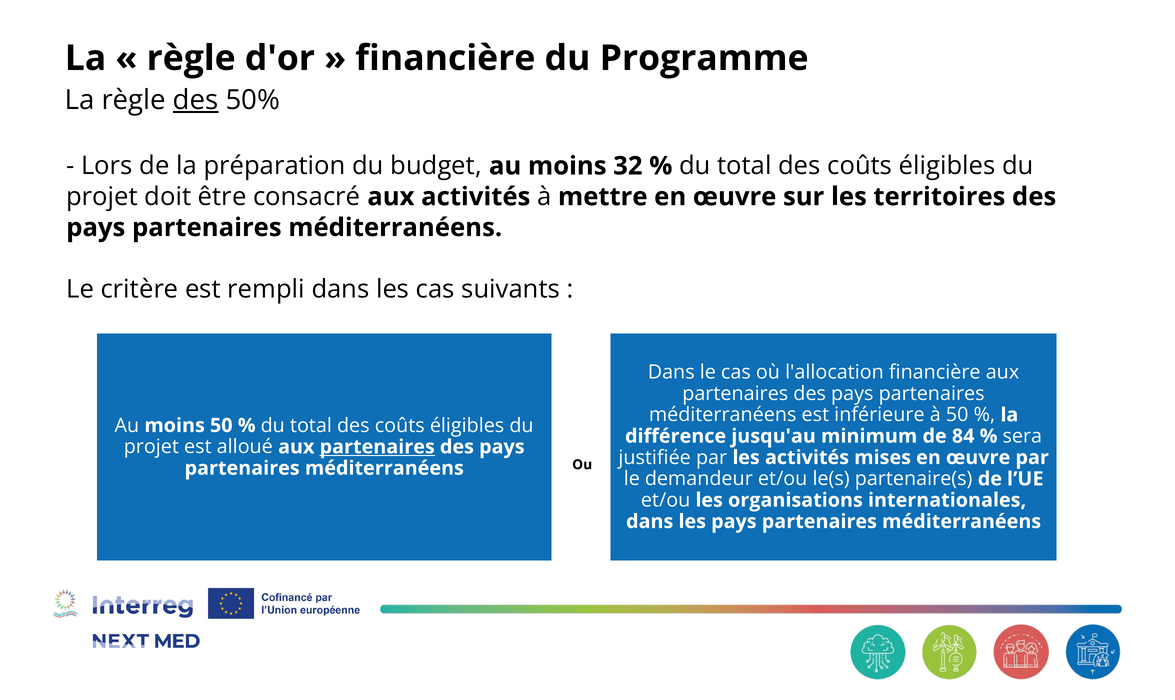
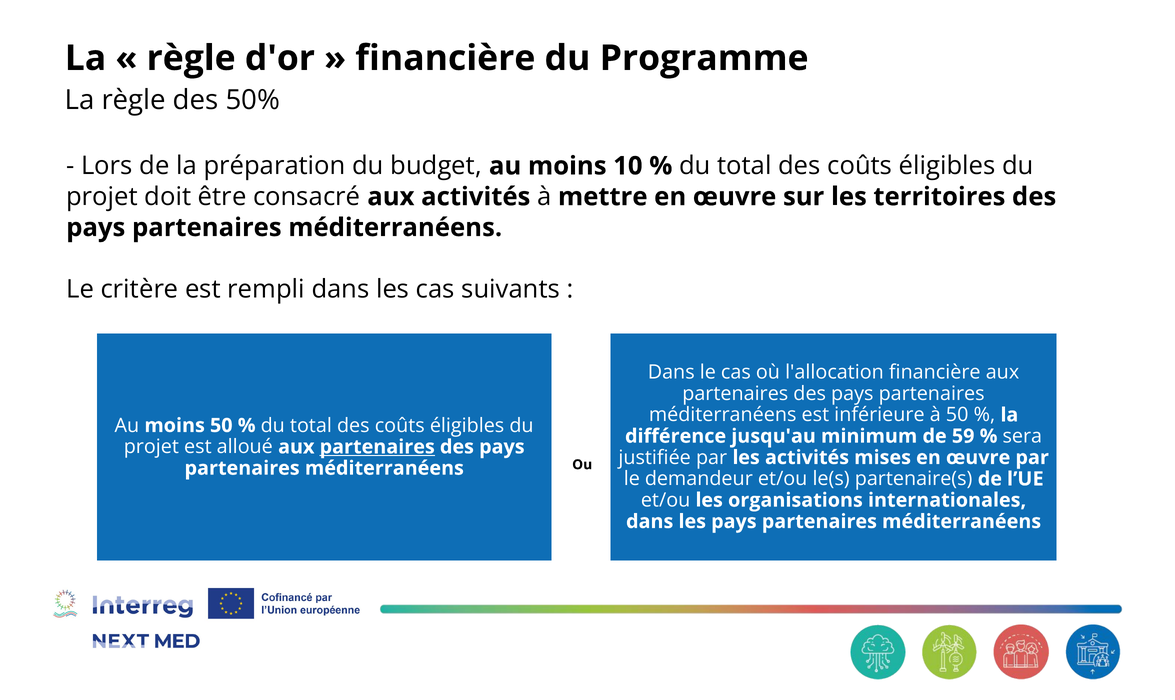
des at (196, 100) underline: present -> none
32: 32 -> 10
84: 84 -> 59
